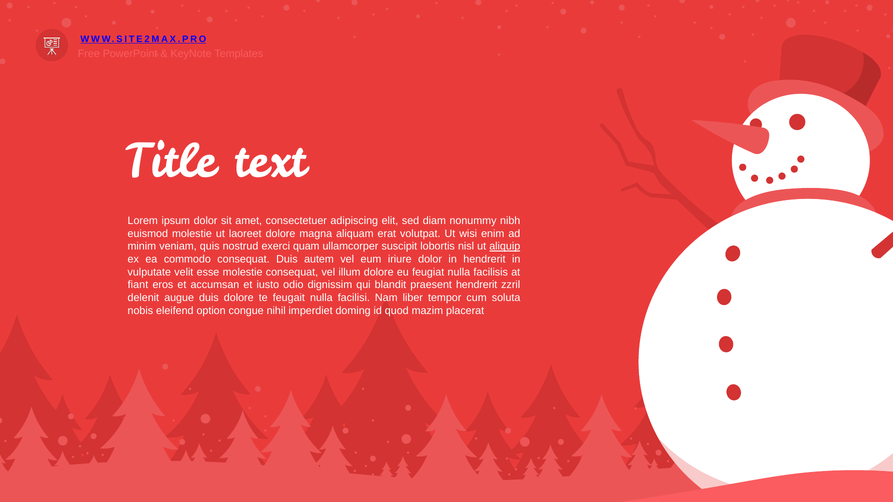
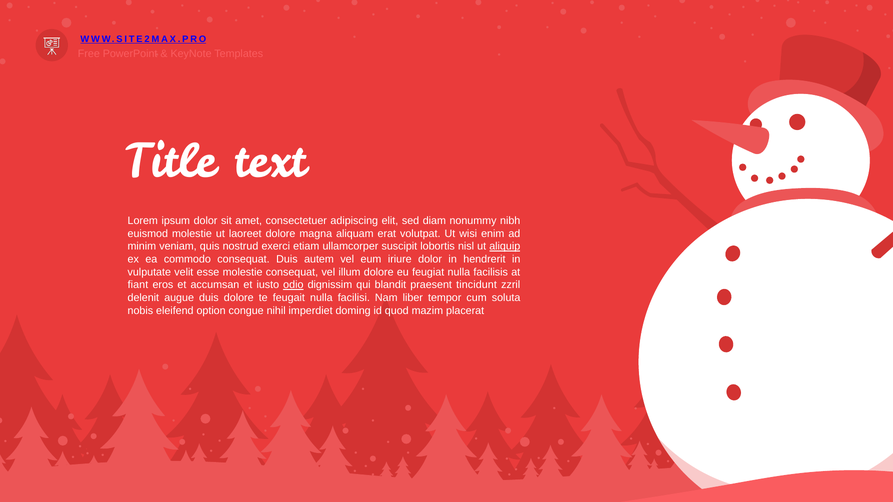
quam: quam -> etiam
odio underline: none -> present
praesent hendrerit: hendrerit -> tincidunt
